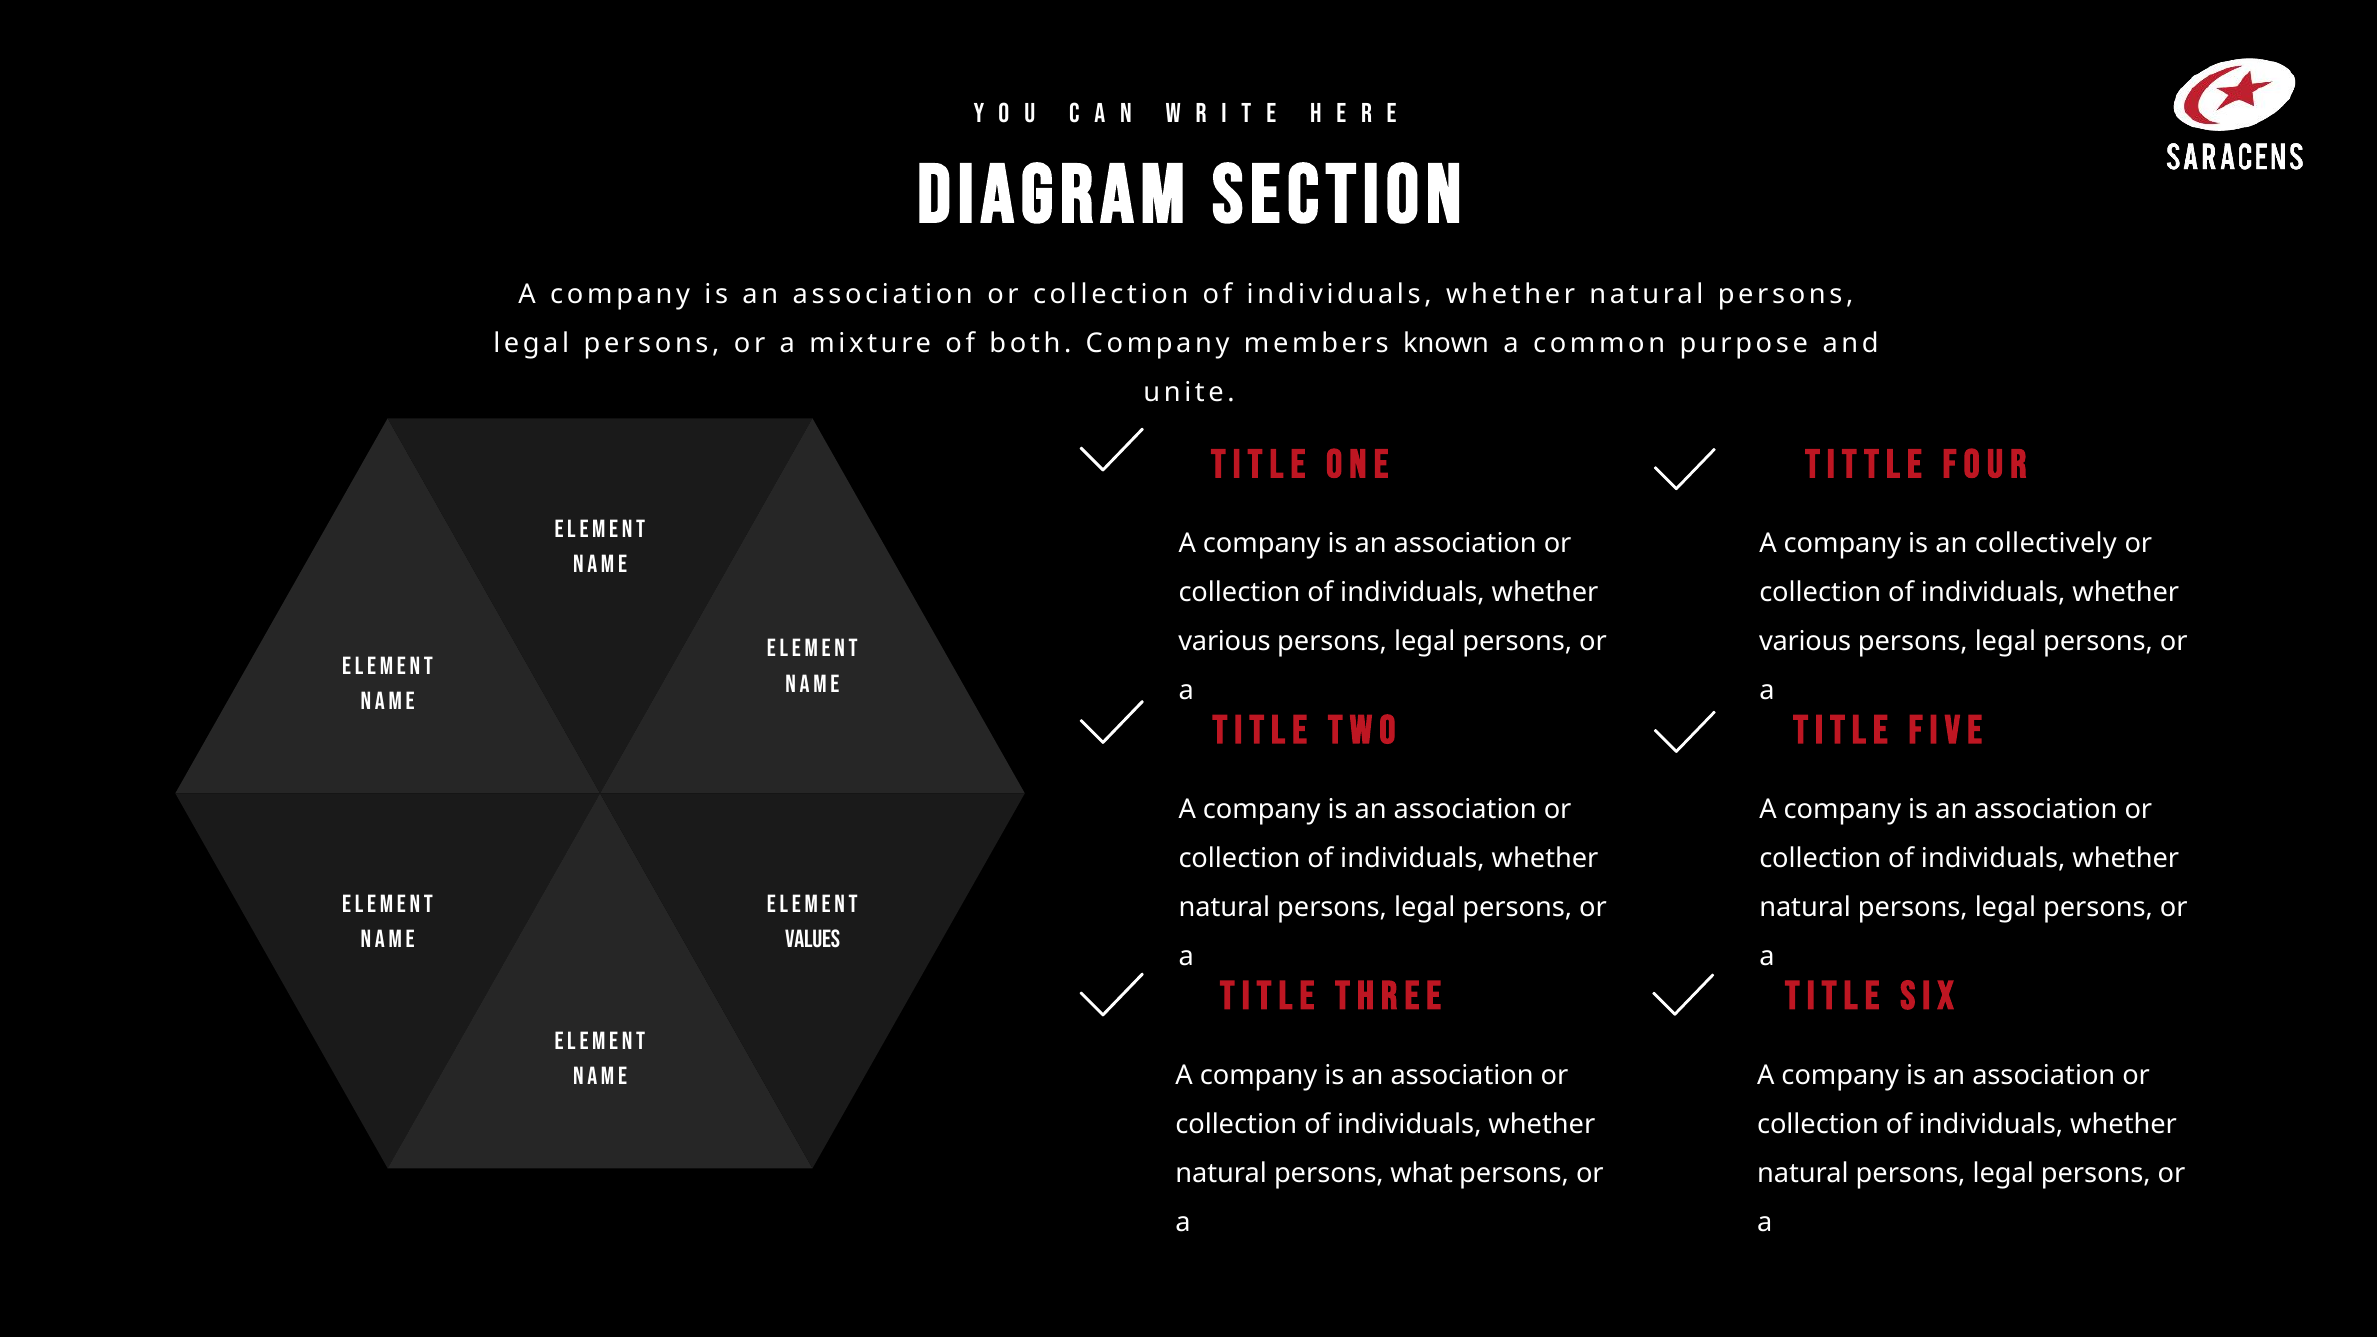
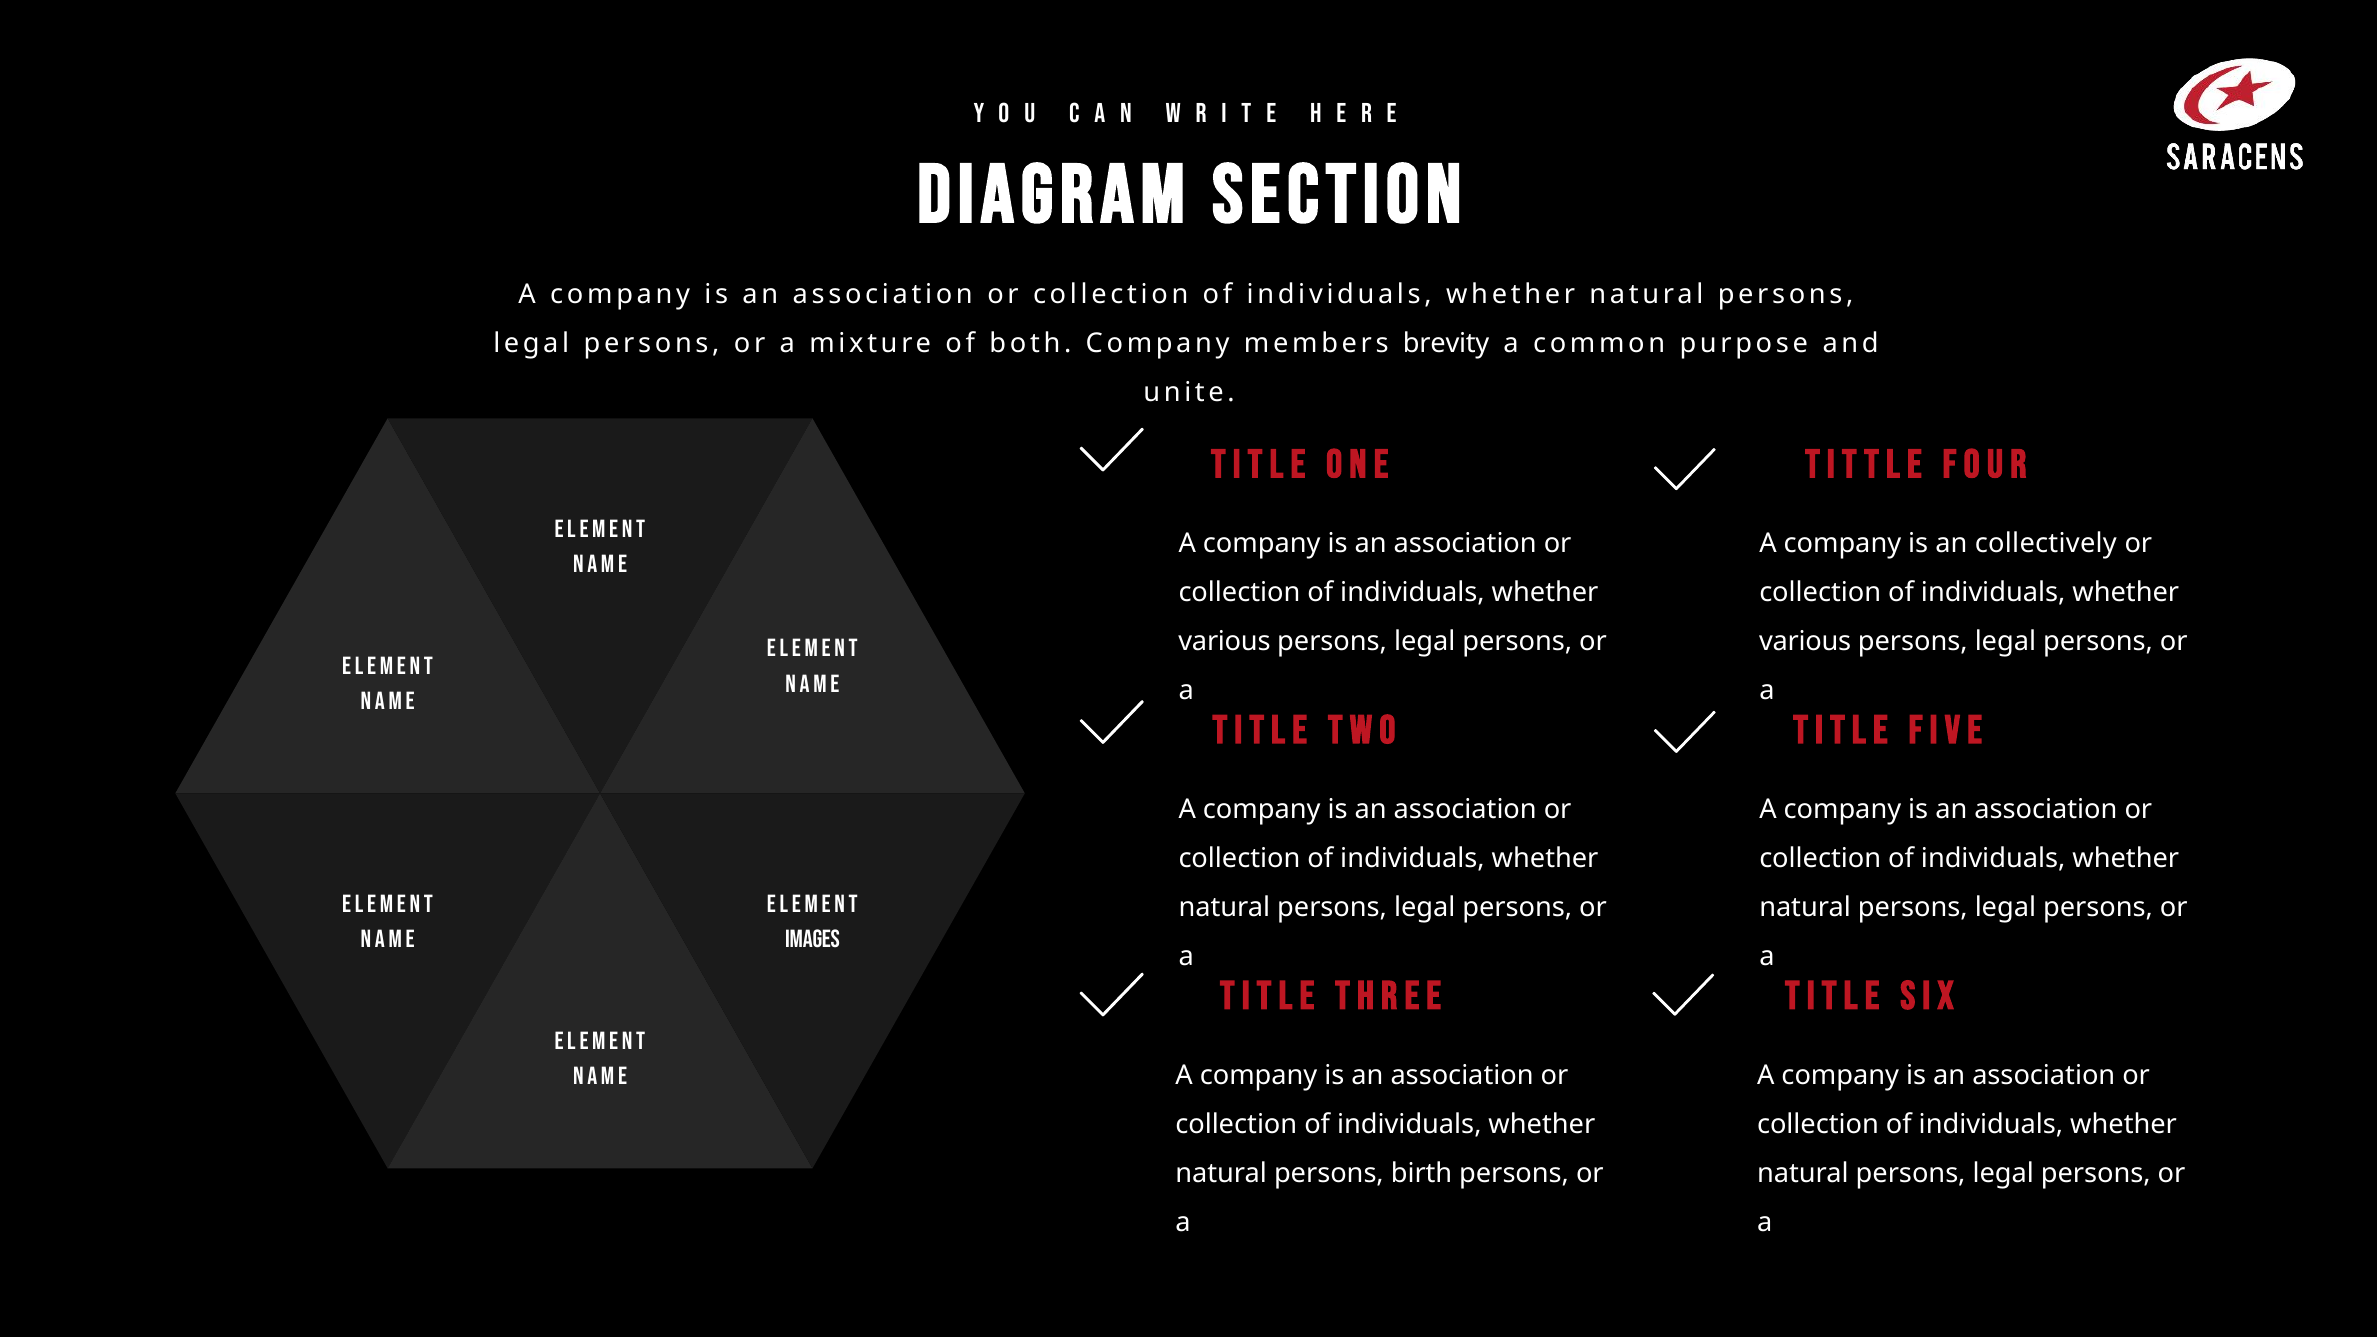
known: known -> brevity
VALUES: VALUES -> IMAGES
what: what -> birth
